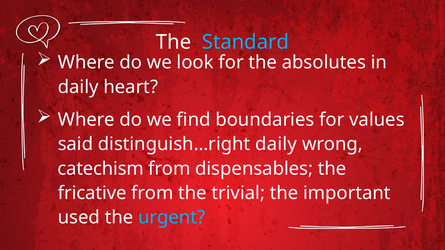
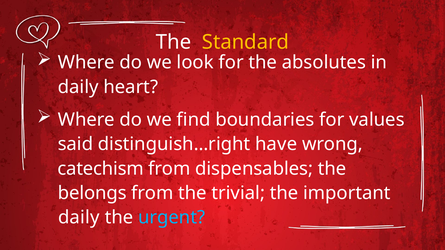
Standard colour: light blue -> yellow
distinguish…right daily: daily -> have
fricative: fricative -> belongs
used at (79, 218): used -> daily
